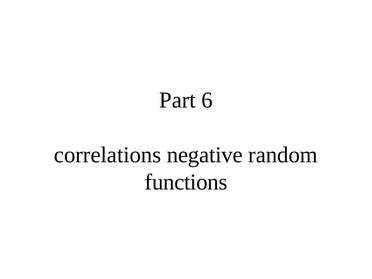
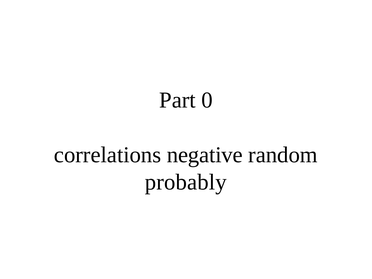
6: 6 -> 0
functions: functions -> probably
